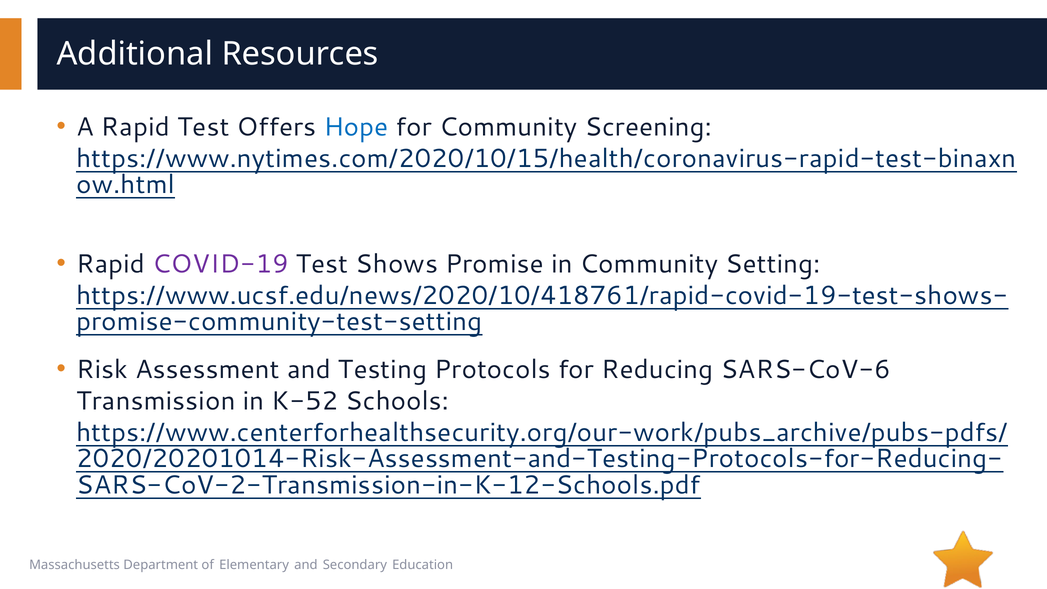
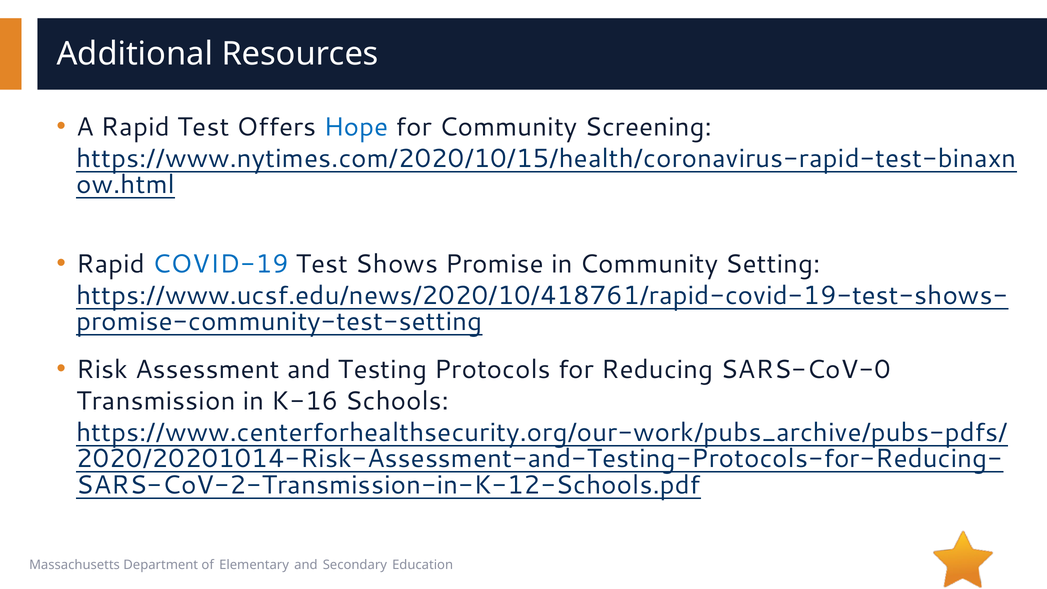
COVID-19 colour: purple -> blue
SARS-CoV-6: SARS-CoV-6 -> SARS-CoV-0
K-52: K-52 -> K-16
